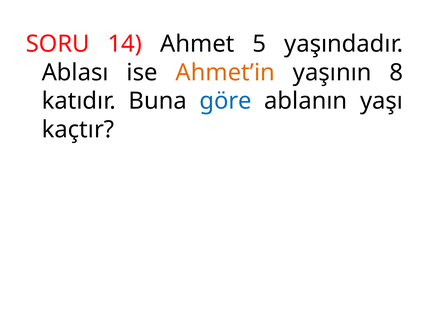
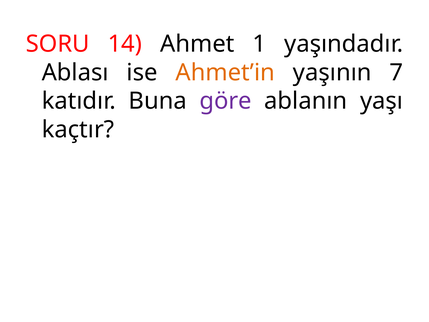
5: 5 -> 1
8: 8 -> 7
göre colour: blue -> purple
